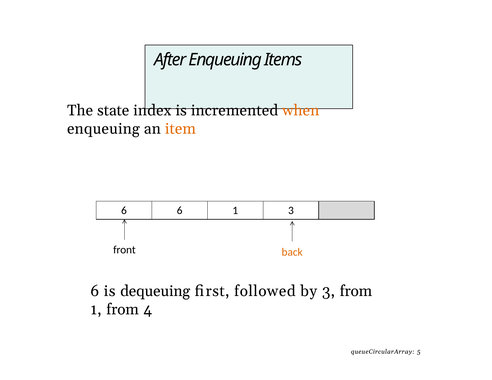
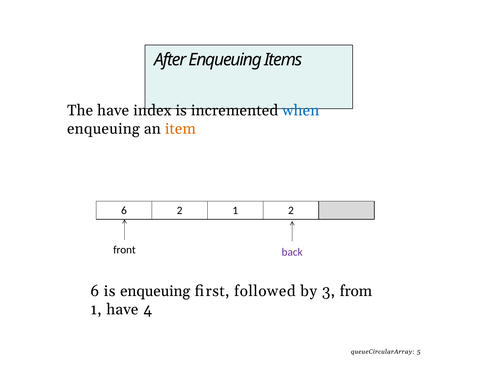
The state: state -> have
when colour: orange -> blue
6 6: 6 -> 2
1 3: 3 -> 2
back colour: orange -> purple
is dequeuing: dequeuing -> enqueuing
1 from: from -> have
